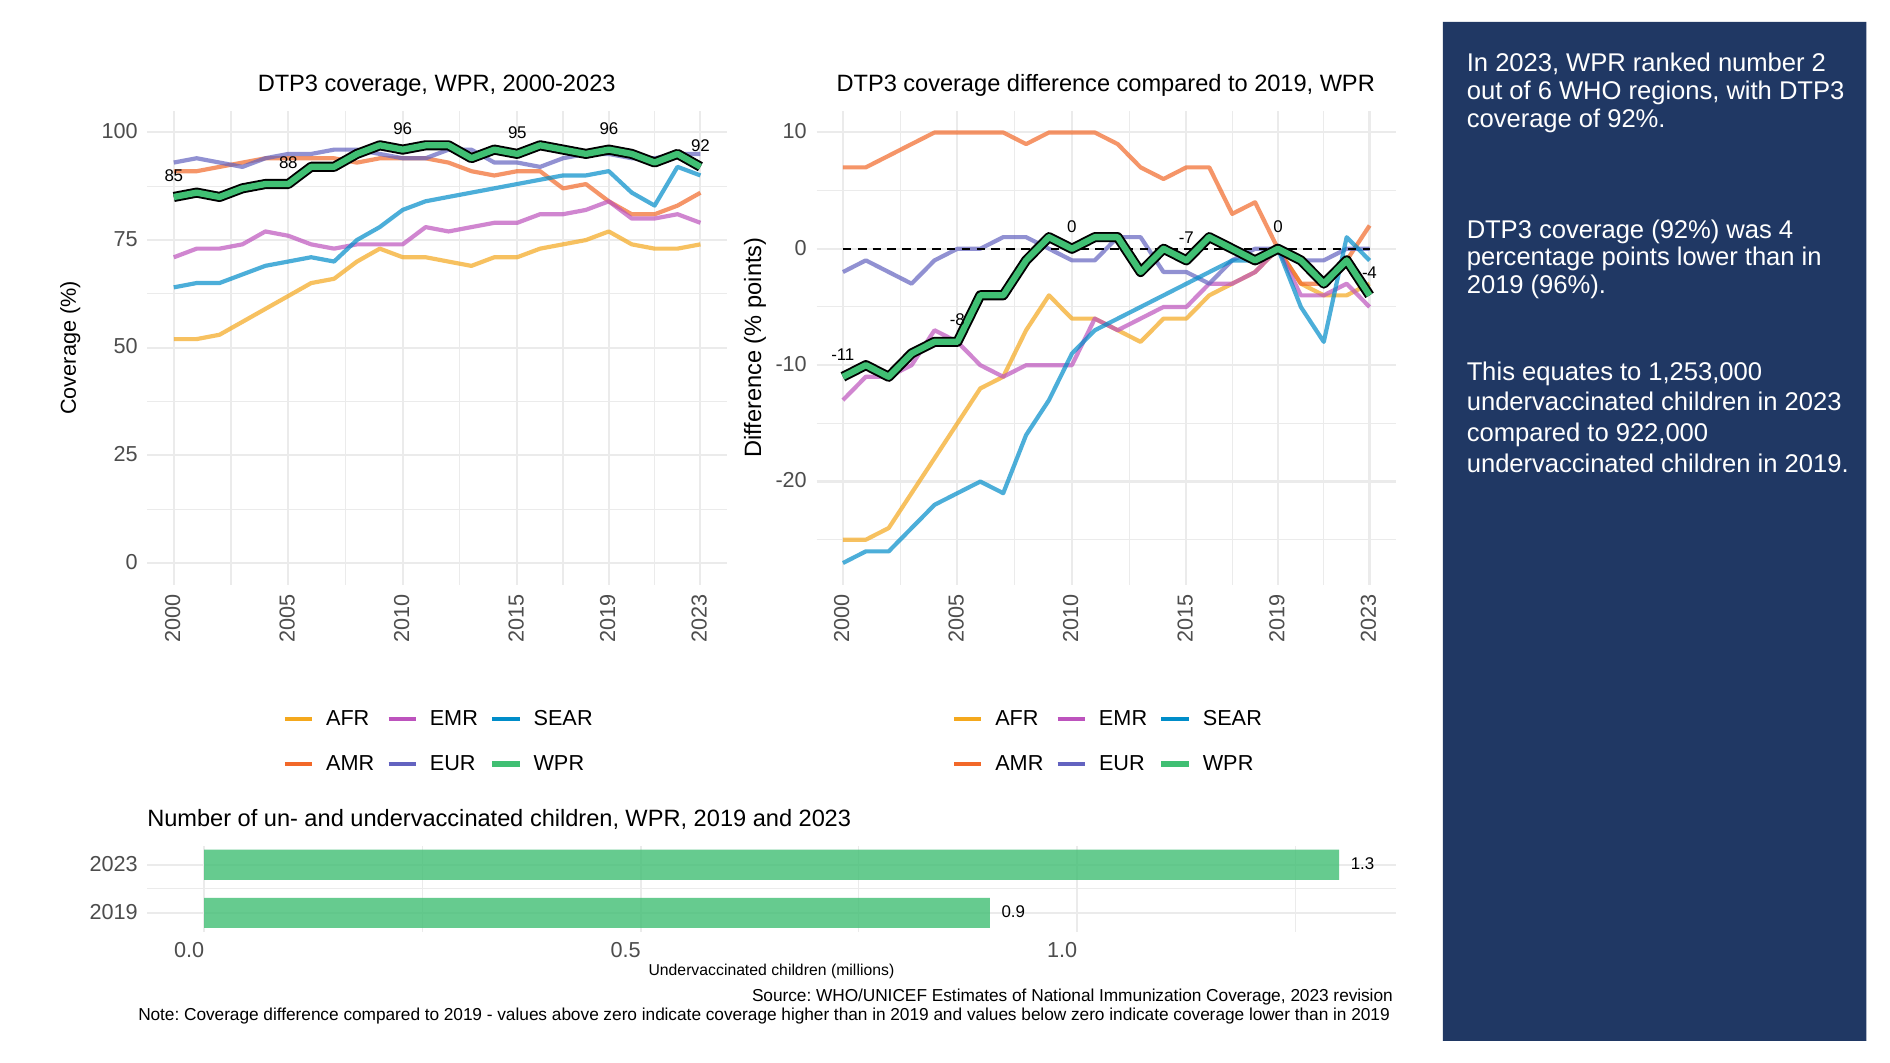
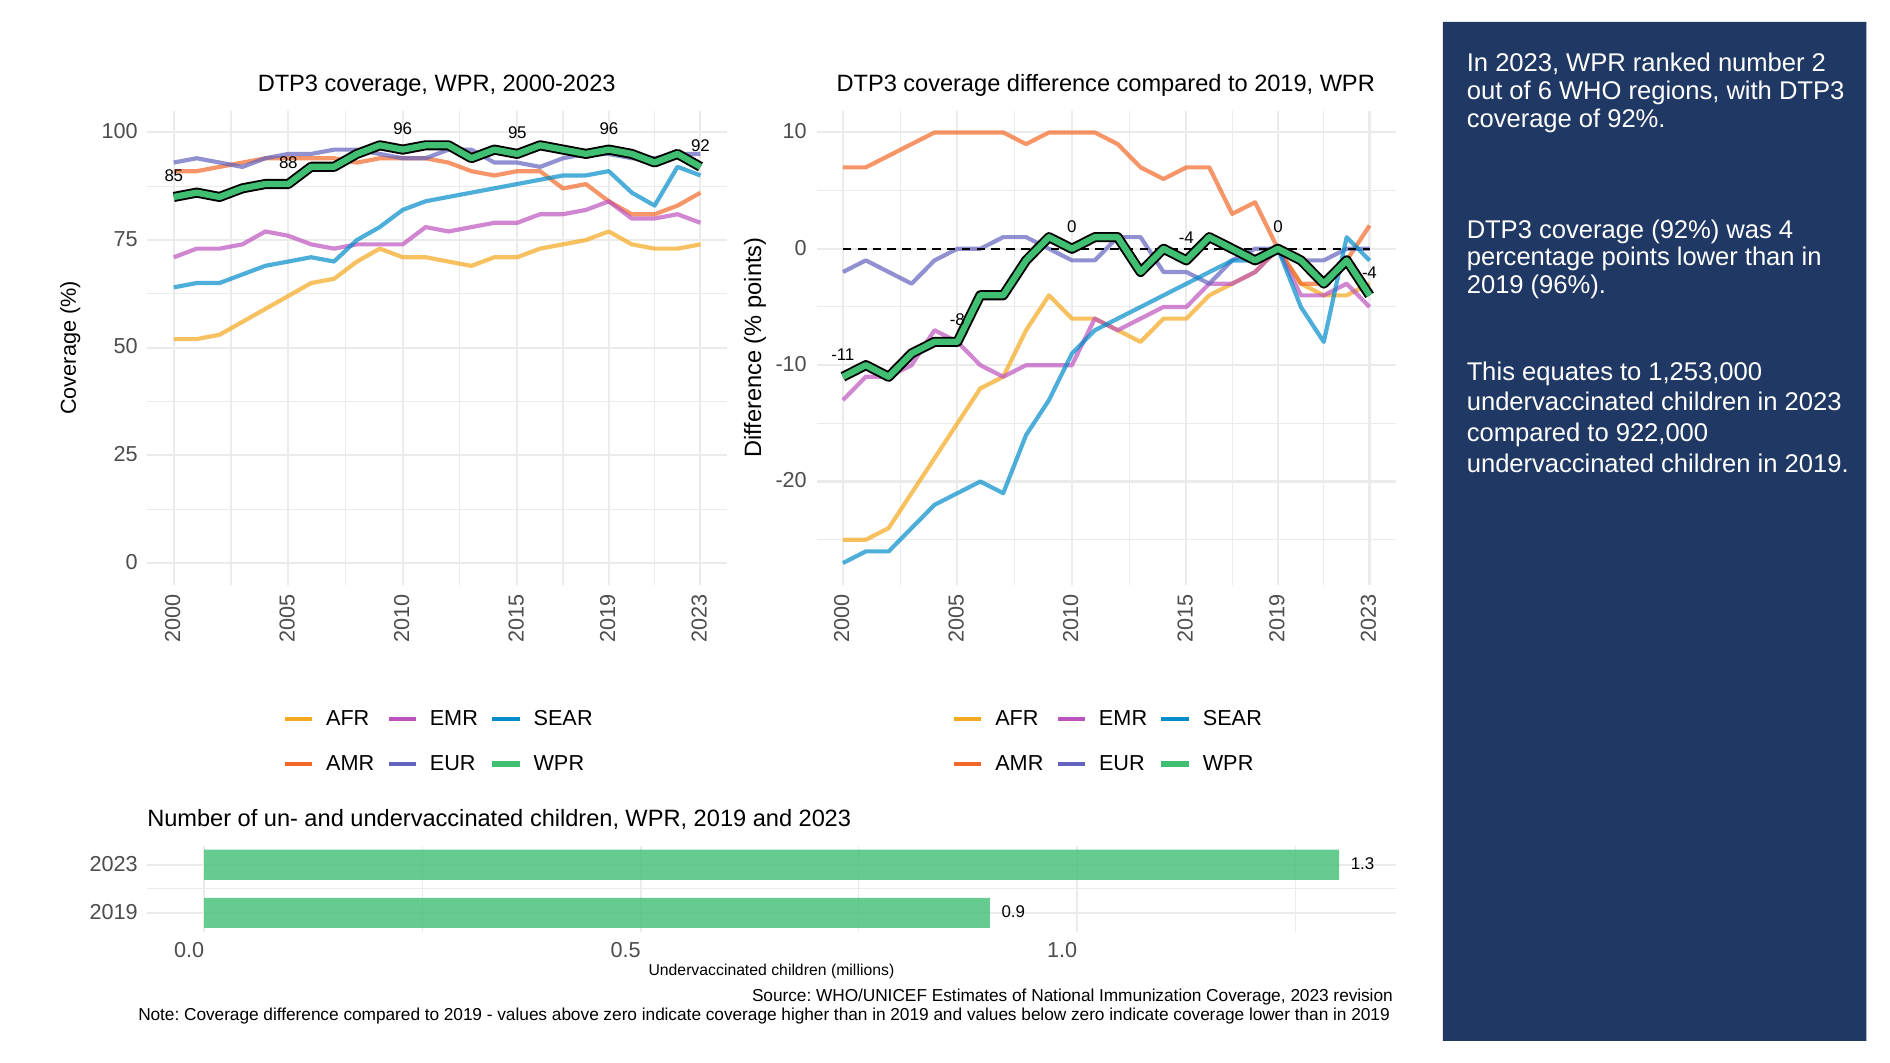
-7 at (1186, 238): -7 -> -4
